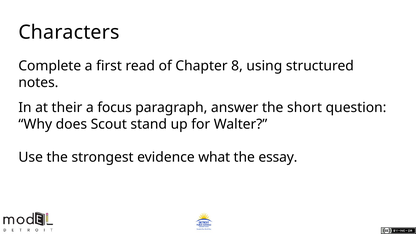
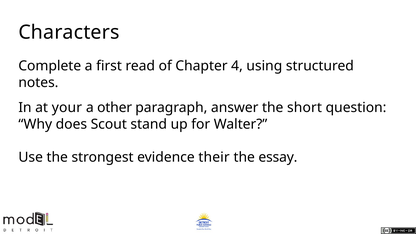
8: 8 -> 4
their: their -> your
focus: focus -> other
what: what -> their
